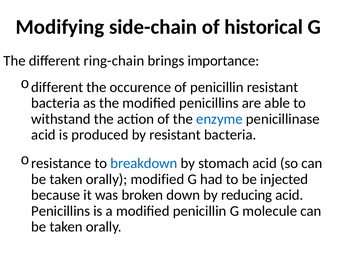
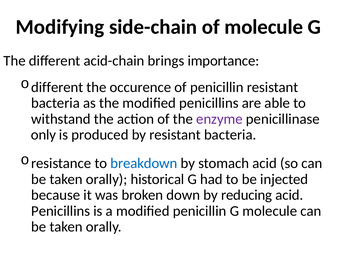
of historical: historical -> molecule
ring-chain: ring-chain -> acid-chain
enzyme colour: blue -> purple
acid at (43, 135): acid -> only
orally modified: modified -> historical
